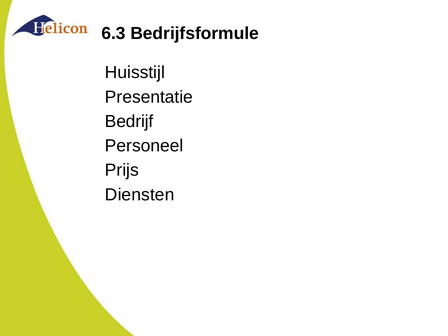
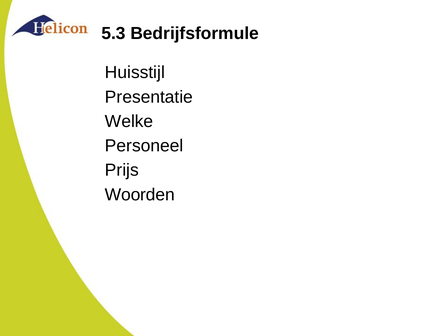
6.3: 6.3 -> 5.3
Bedrijf: Bedrijf -> Welke
Diensten: Diensten -> Woorden
